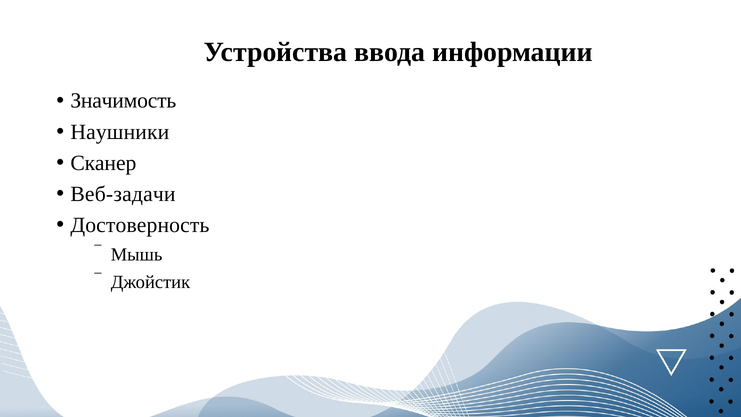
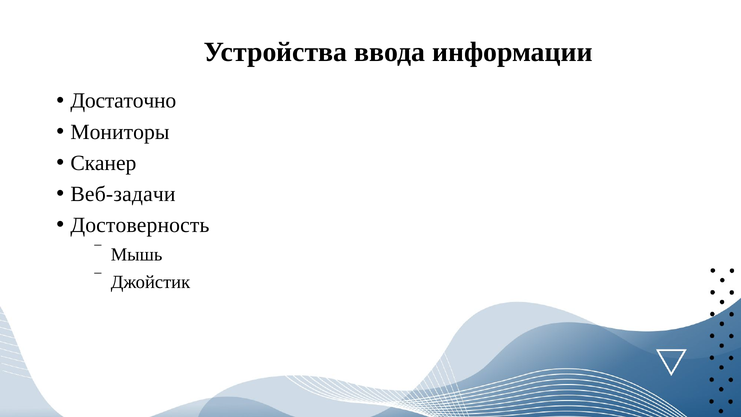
Значимость: Значимость -> Достаточно
Наушники: Наушники -> Мониторы
